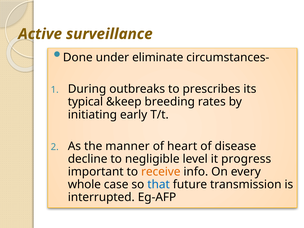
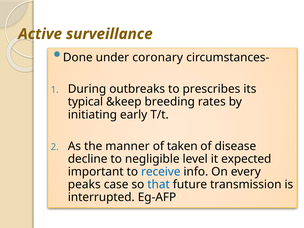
eliminate: eliminate -> coronary
heart: heart -> taken
progress: progress -> expected
receive colour: orange -> blue
whole: whole -> peaks
